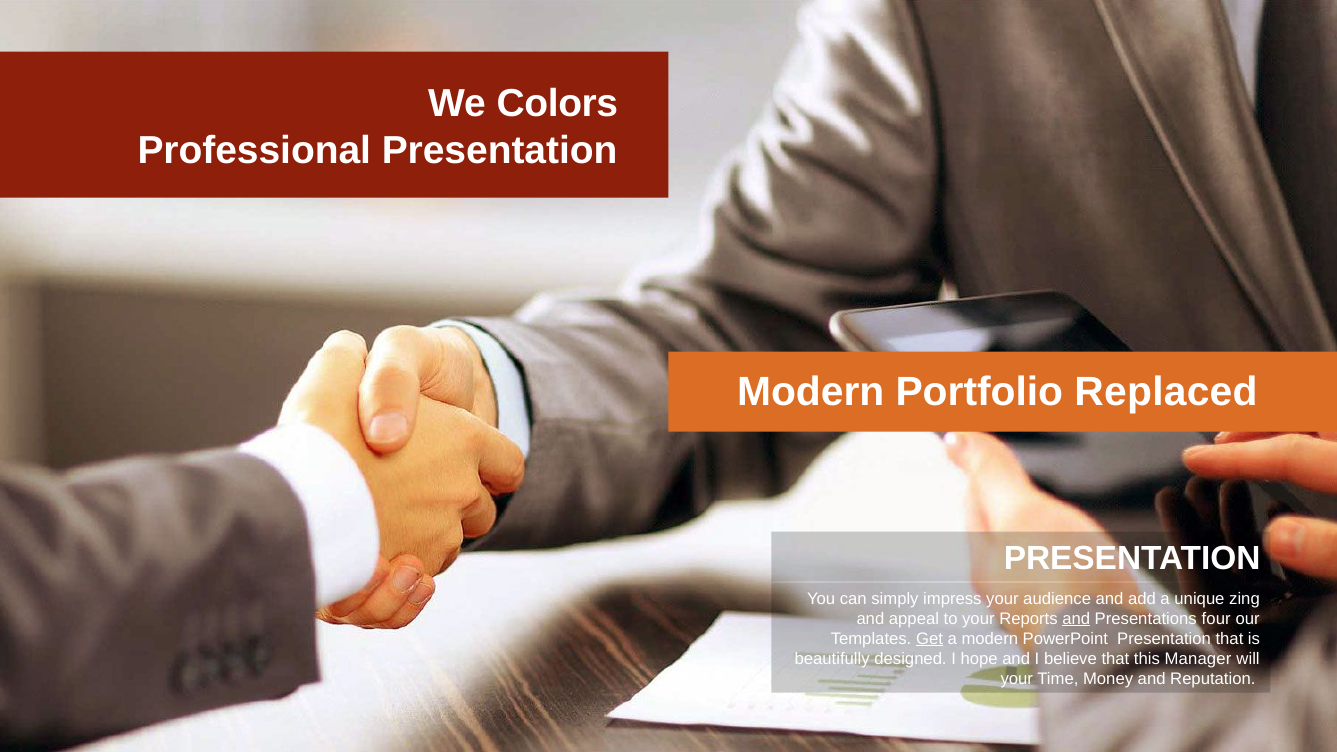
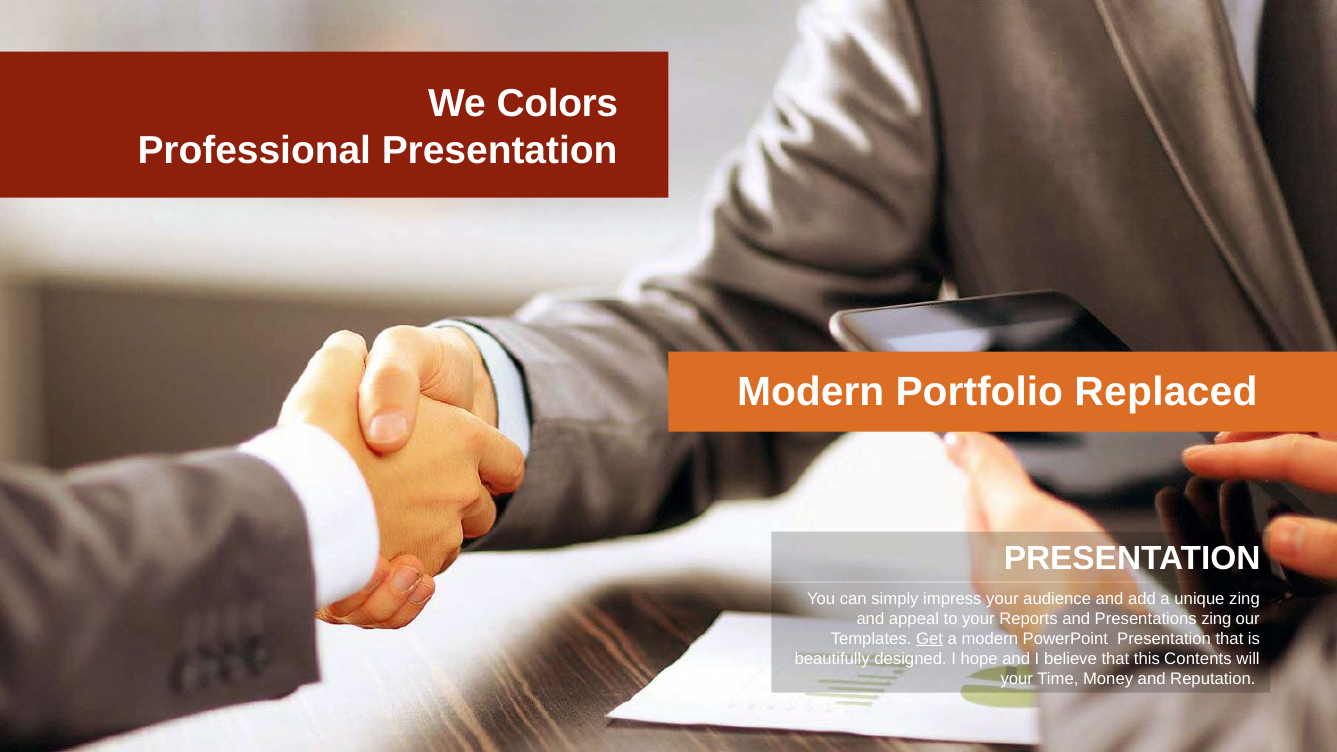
and at (1076, 619) underline: present -> none
Presentations four: four -> zing
Manager: Manager -> Contents
